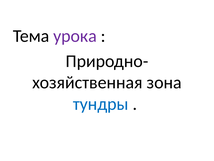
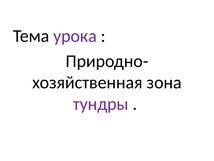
тундры colour: blue -> purple
